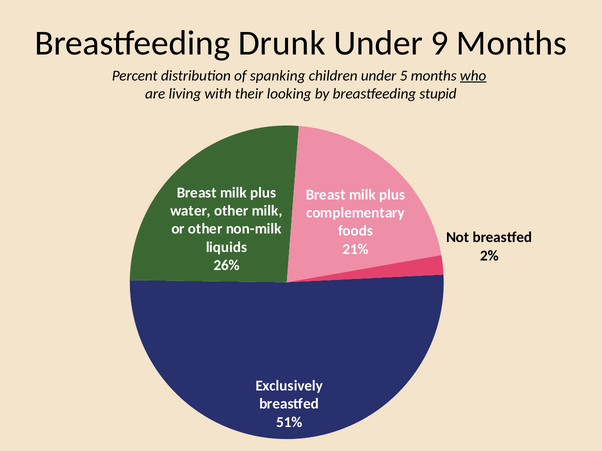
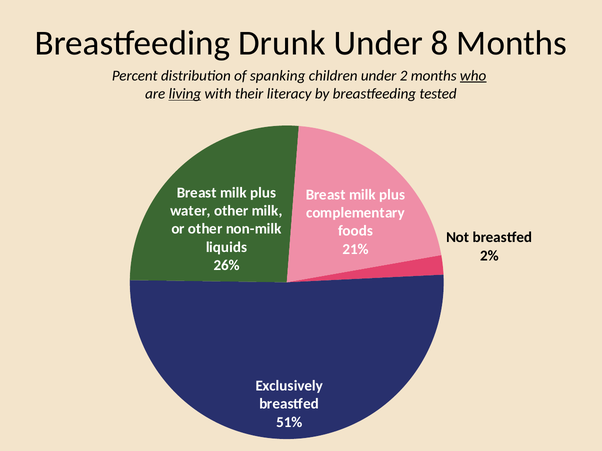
9: 9 -> 8
5: 5 -> 2
living underline: none -> present
looking: looking -> literacy
stupid: stupid -> tested
